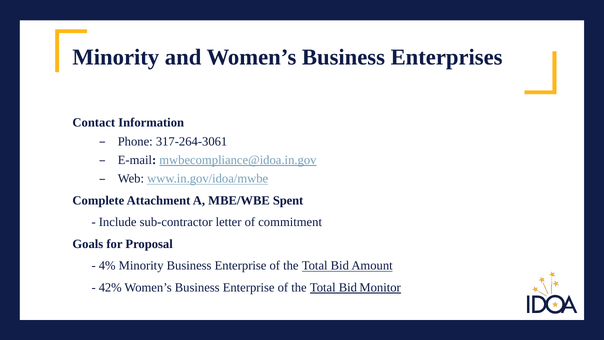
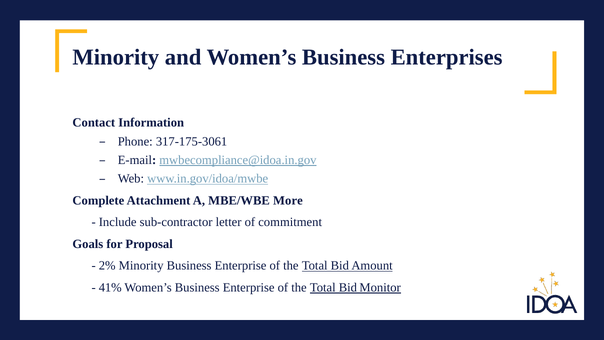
317-264-3061: 317-264-3061 -> 317-175-3061
Spent: Spent -> More
4%: 4% -> 2%
42%: 42% -> 41%
